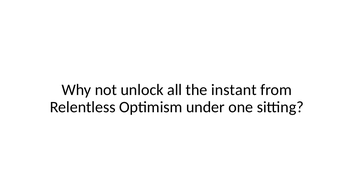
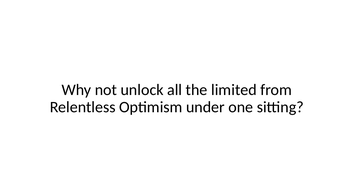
instant: instant -> limited
